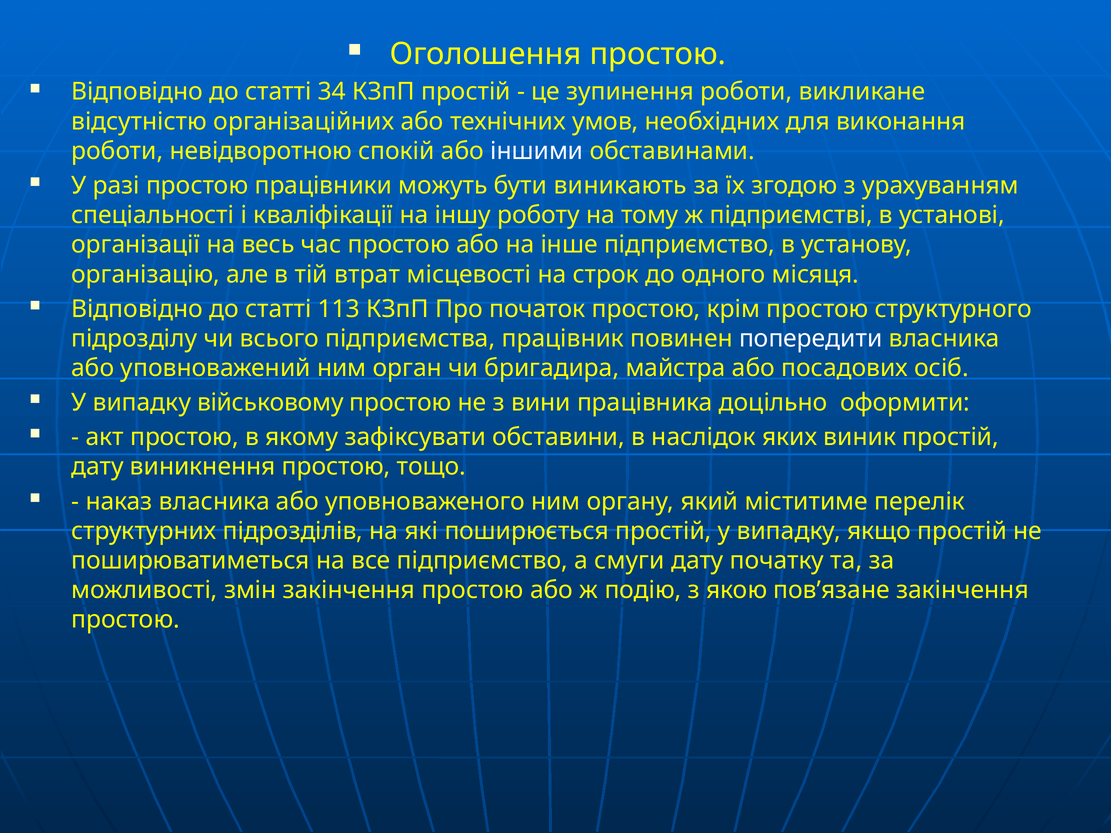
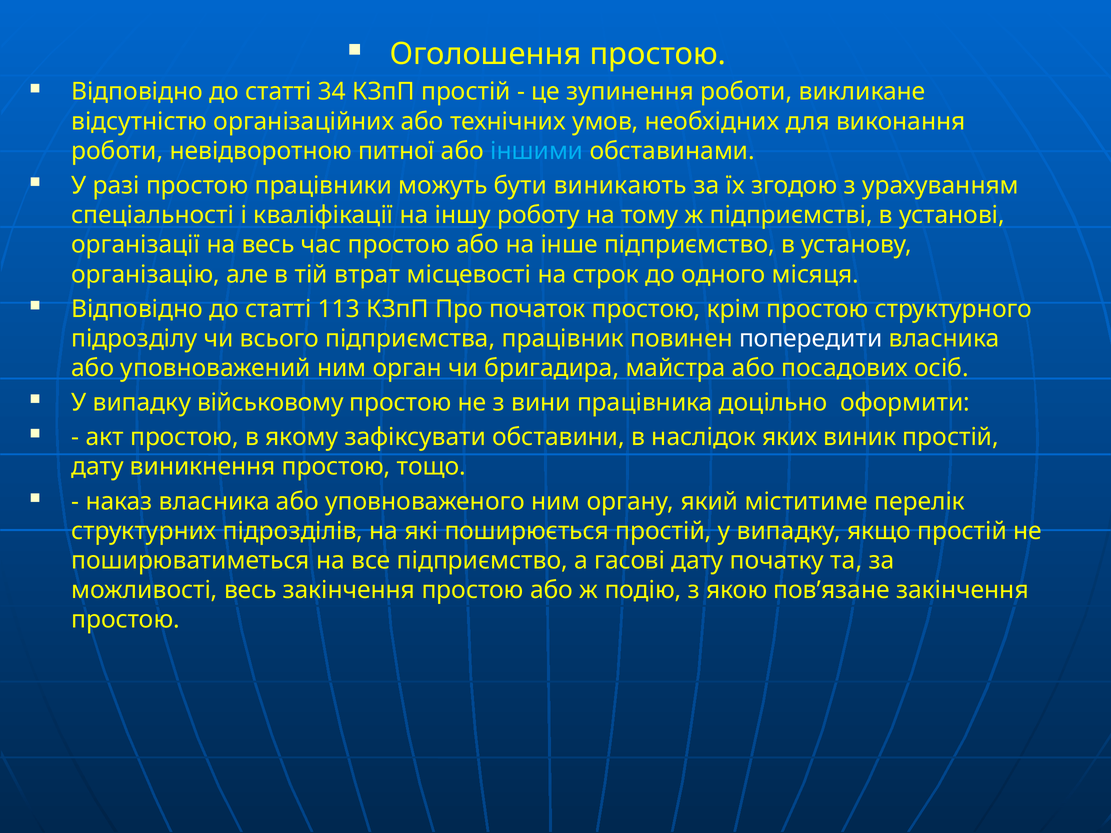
спокій: спокій -> питної
іншими colour: white -> light blue
смуги: смуги -> гасові
можливості змін: змін -> весь
